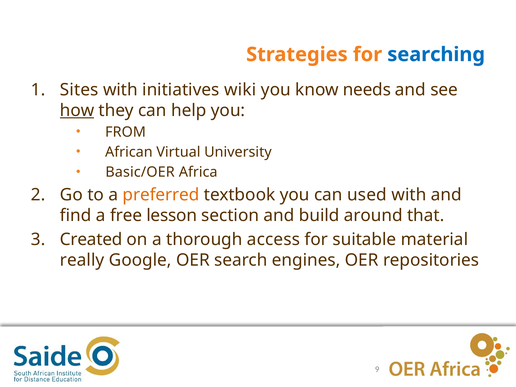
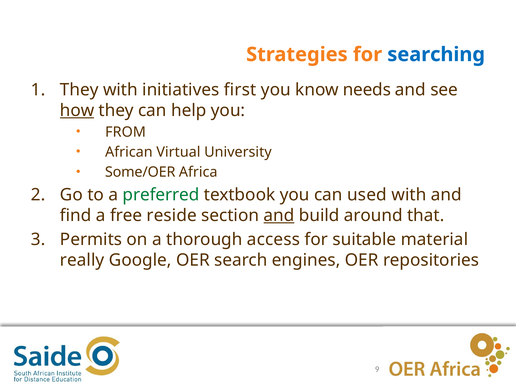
Sites at (79, 90): Sites -> They
wiki: wiki -> first
Basic/OER: Basic/OER -> Some/OER
preferred colour: orange -> green
lesson: lesson -> reside
and at (279, 215) underline: none -> present
Created: Created -> Permits
